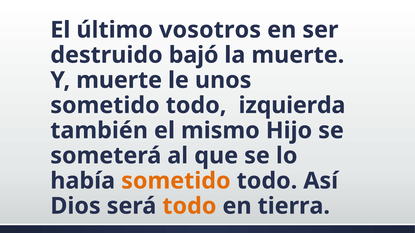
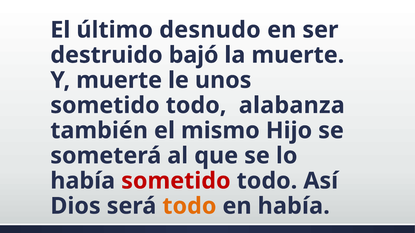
vosotros: vosotros -> desnudo
izquierda: izquierda -> alabanza
sometido at (176, 181) colour: orange -> red
en tierra: tierra -> había
